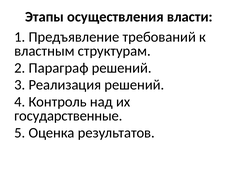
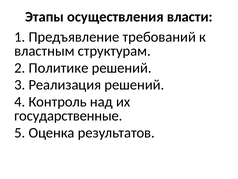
Параграф: Параграф -> Политике
